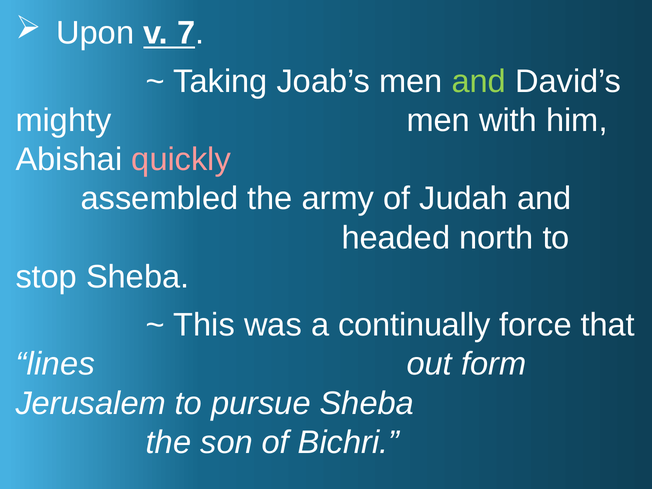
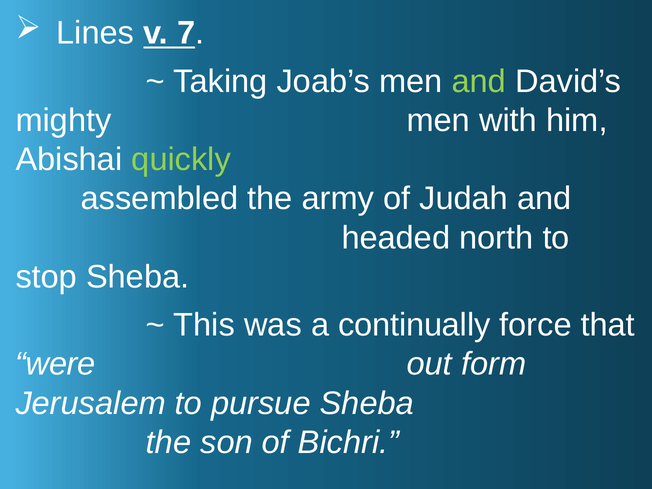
Upon: Upon -> Lines
quickly colour: pink -> light green
lines: lines -> were
